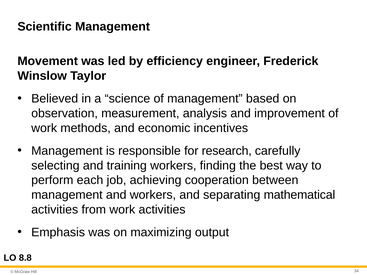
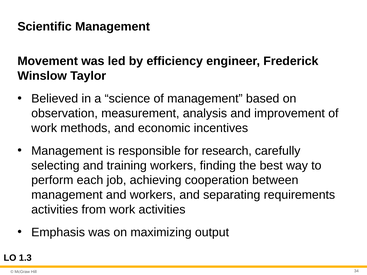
mathematical: mathematical -> requirements
8.8: 8.8 -> 1.3
